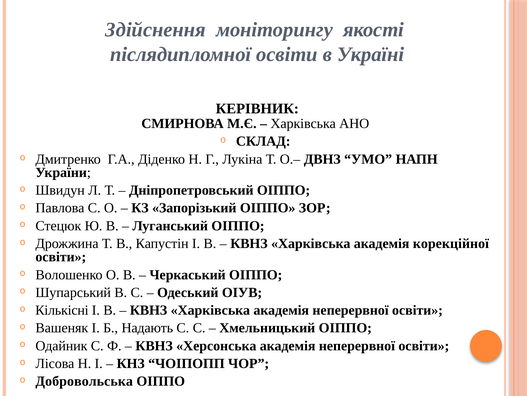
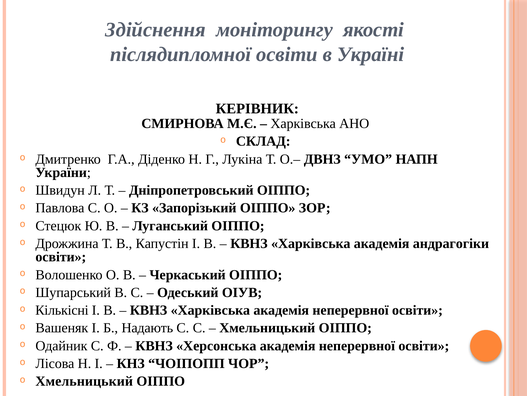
корекційної: корекційної -> андрагогіки
Добровольська at (84, 381): Добровольська -> Хмельницький
